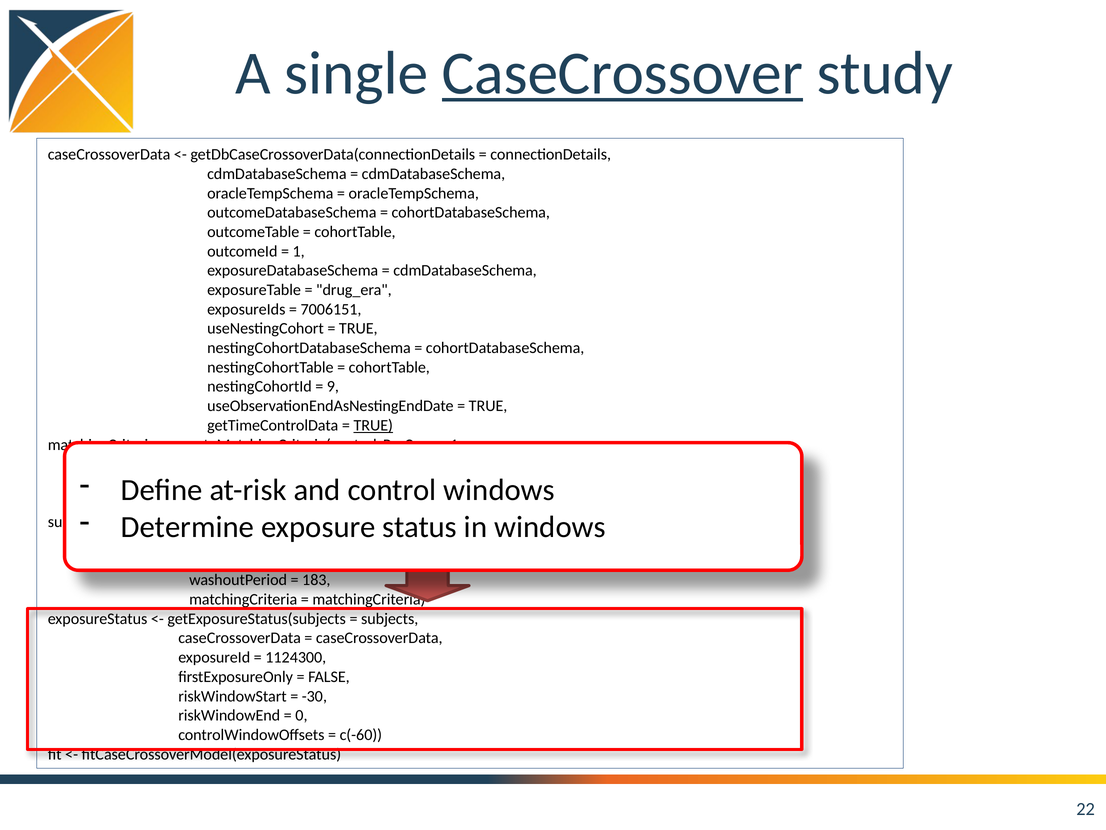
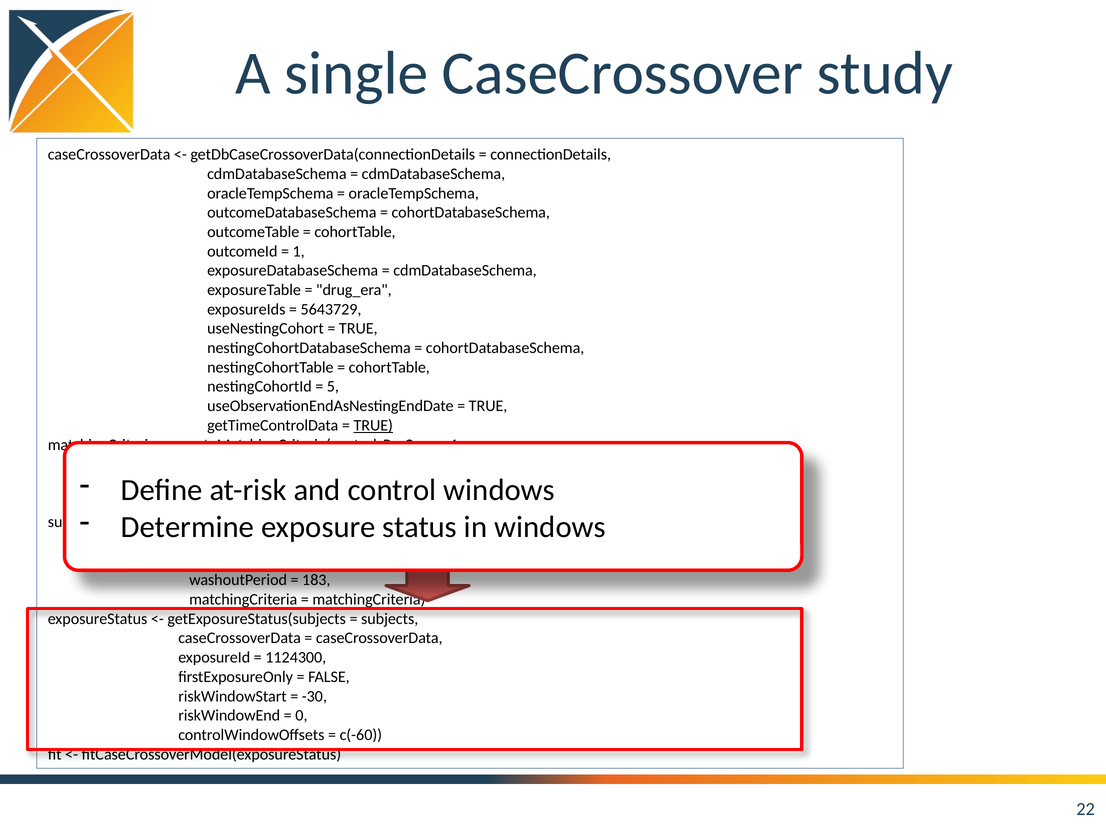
CaseCrossover underline: present -> none
7006151: 7006151 -> 5643729
9: 9 -> 5
